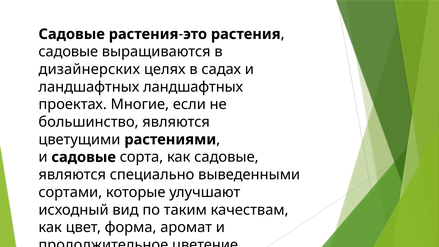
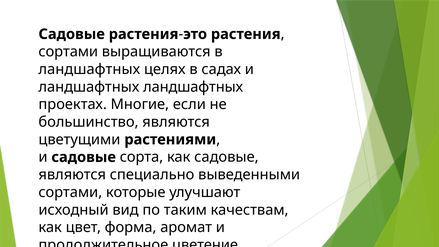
садовые at (68, 52): садовые -> сортами
дизайнерских at (89, 69): дизайнерских -> ландшафтных
